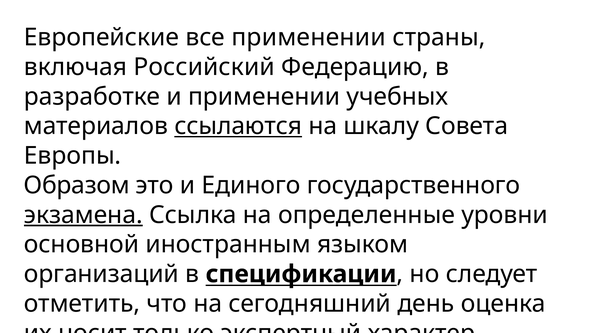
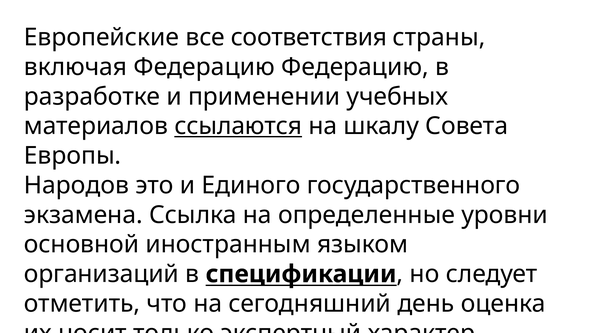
все применении: применении -> соответствия
включая Российский: Российский -> Федерацию
Образом: Образом -> Народов
экзамена underline: present -> none
